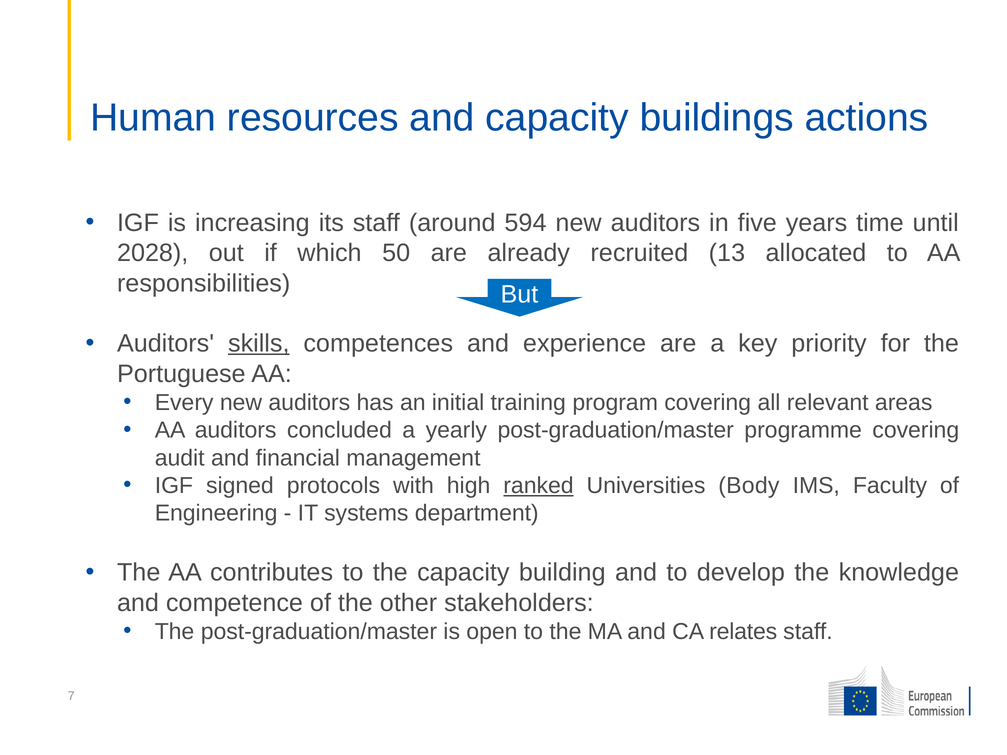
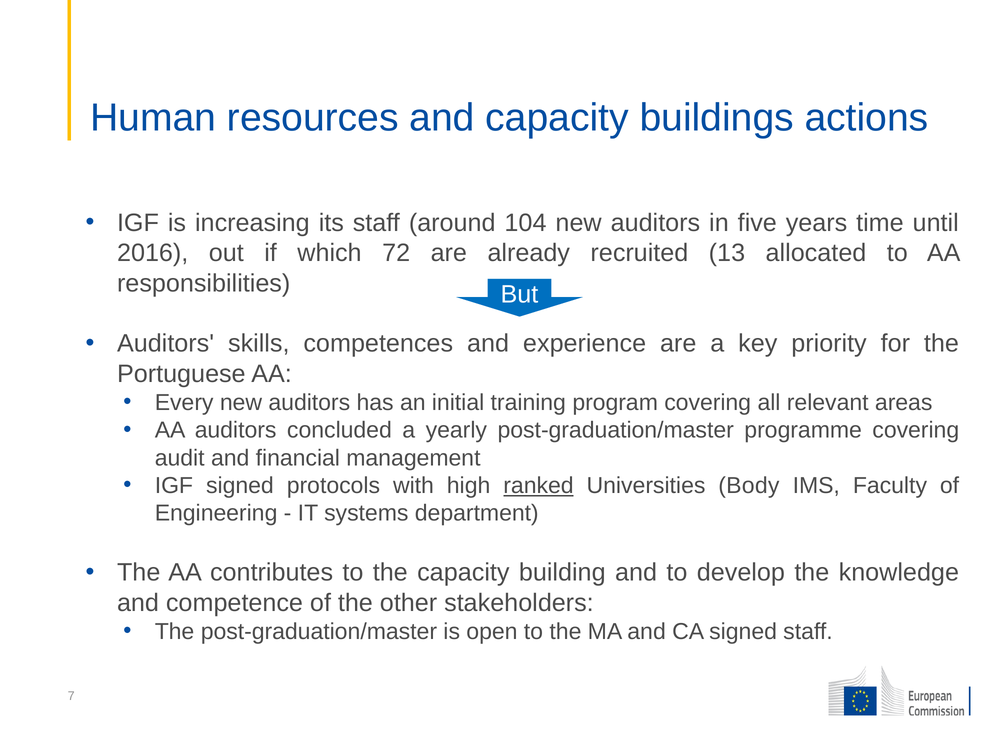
594: 594 -> 104
2028: 2028 -> 2016
50: 50 -> 72
skills underline: present -> none
CA relates: relates -> signed
